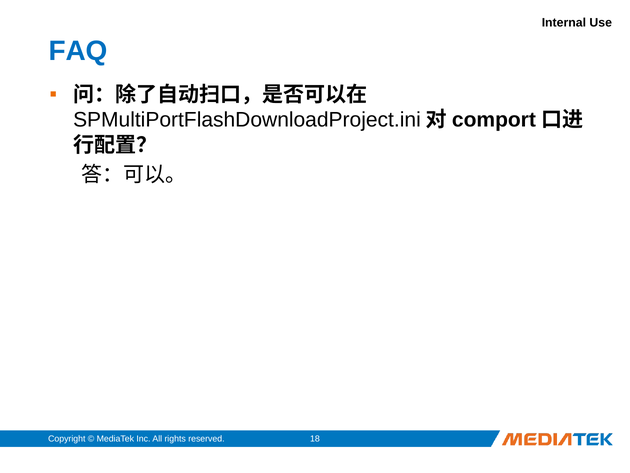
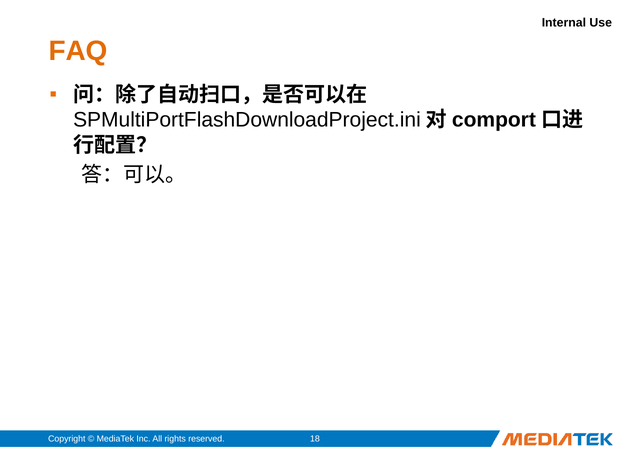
FAQ colour: blue -> orange
